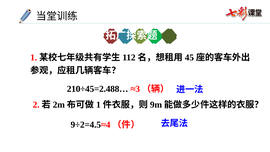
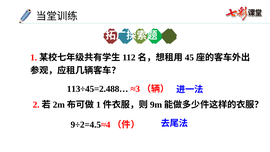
210÷45=2.488…: 210÷45=2.488… -> 113÷45=2.488…
